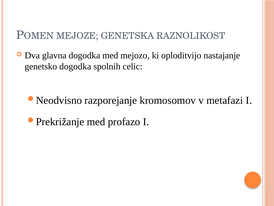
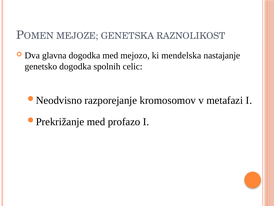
oploditvijo: oploditvijo -> mendelska
